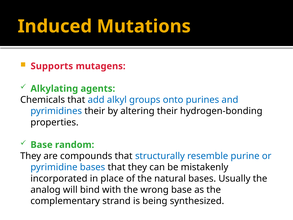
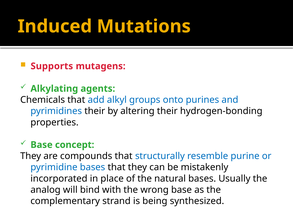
random: random -> concept
